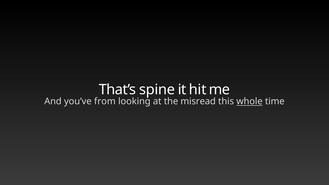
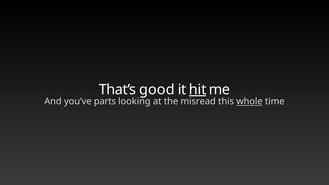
spine: spine -> good
hit underline: none -> present
from: from -> parts
